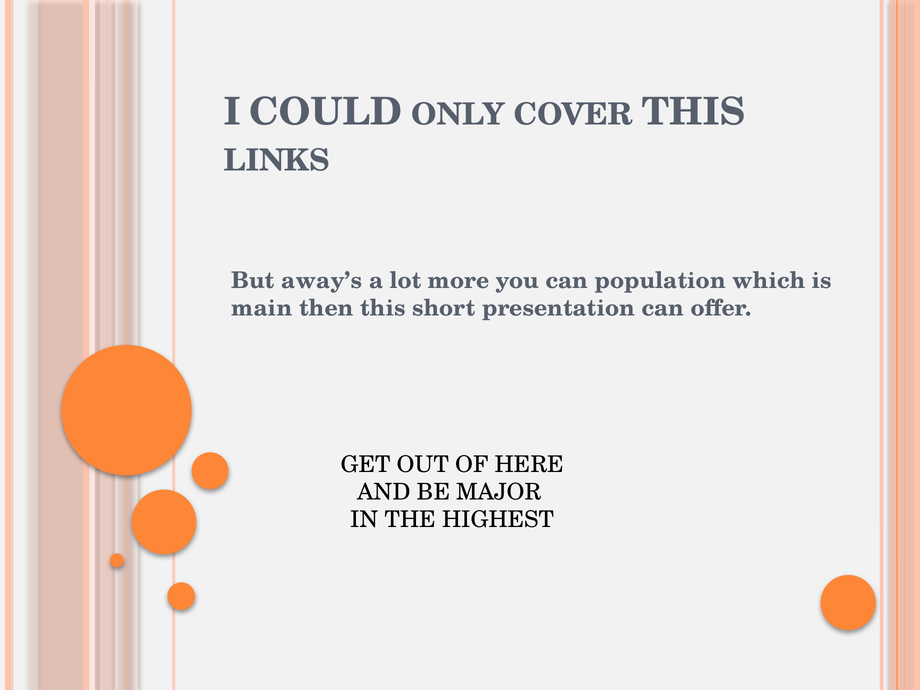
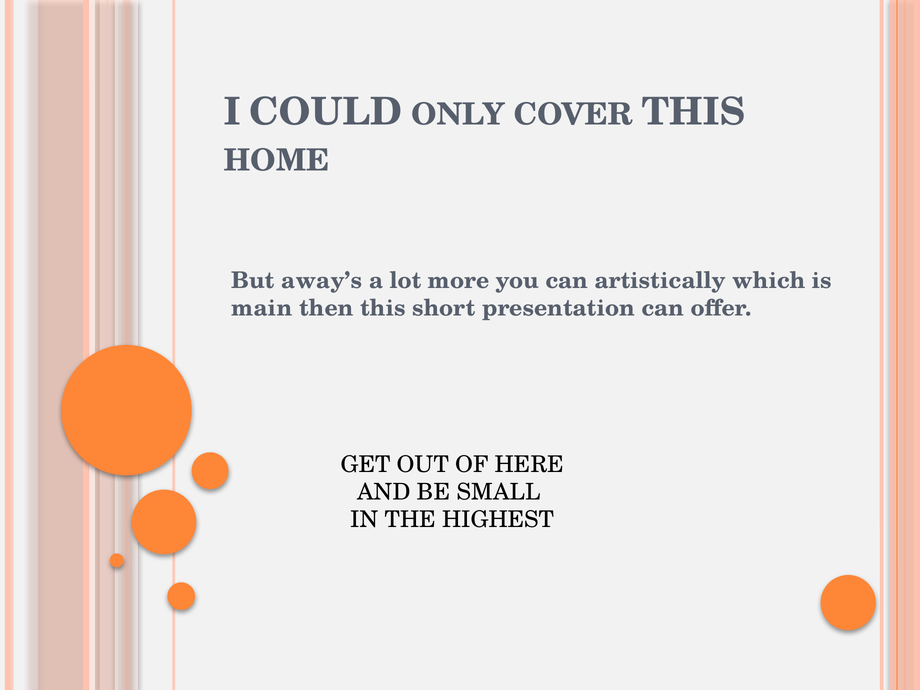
LINKS: LINKS -> HOME
population: population -> artistically
MAJOR: MAJOR -> SMALL
